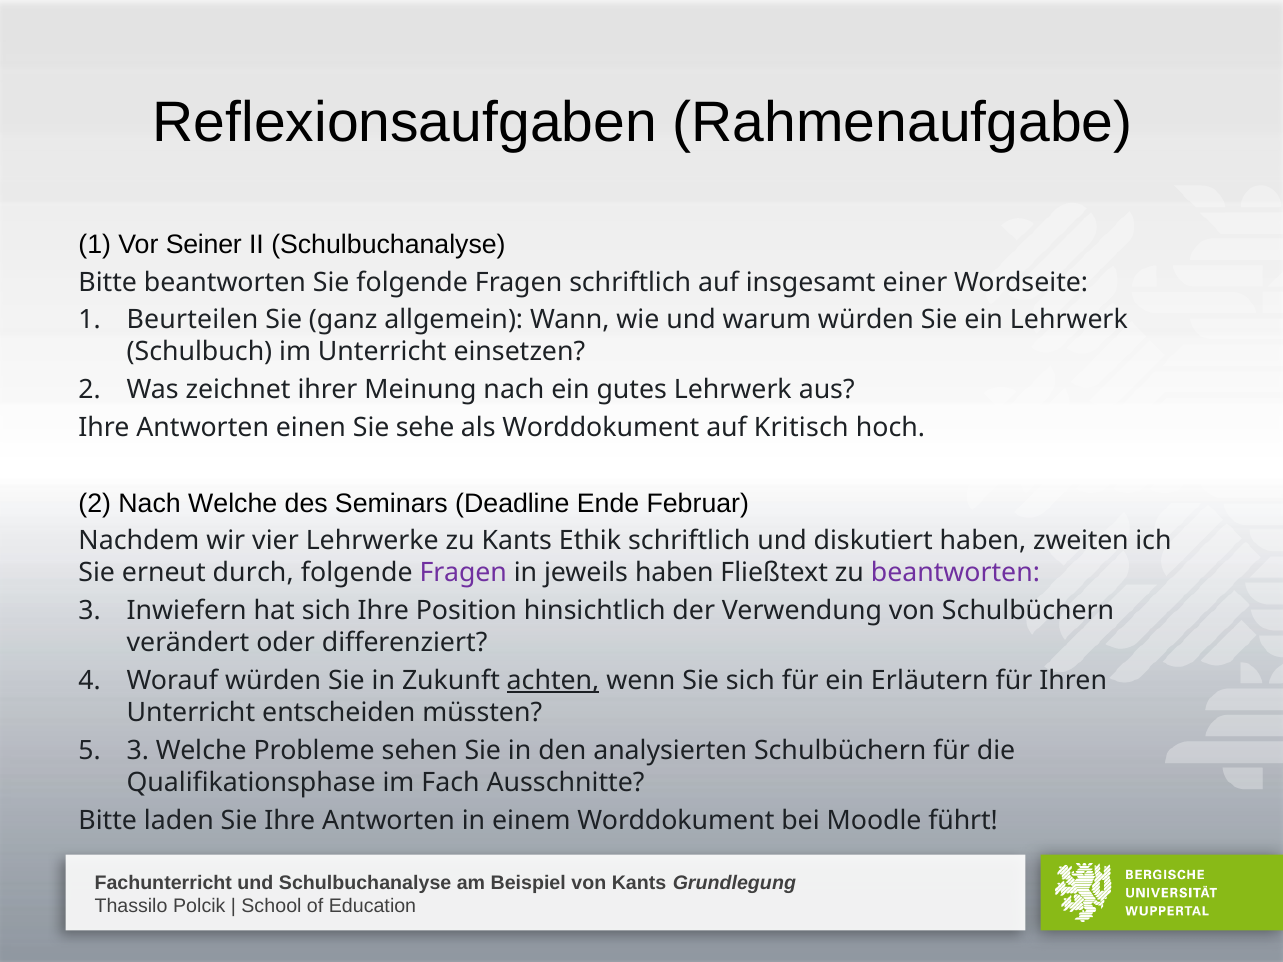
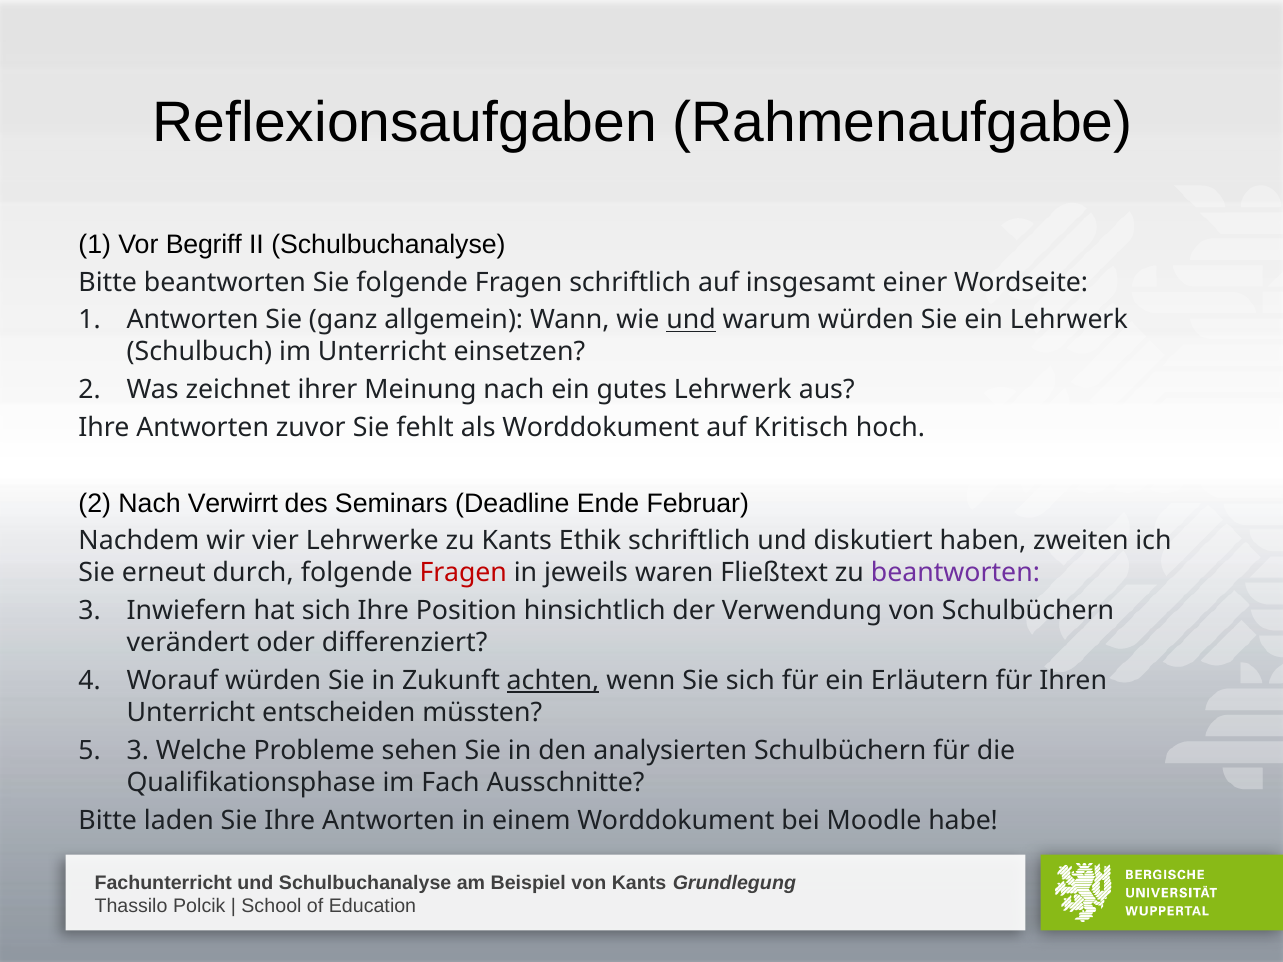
Seiner: Seiner -> Begriff
1 Beurteilen: Beurteilen -> Antworten
und at (691, 320) underline: none -> present
einen: einen -> zuvor
sehe: sehe -> fehlt
Nach Welche: Welche -> Verwirrt
Fragen at (463, 573) colour: purple -> red
jeweils haben: haben -> waren
führt: führt -> habe
